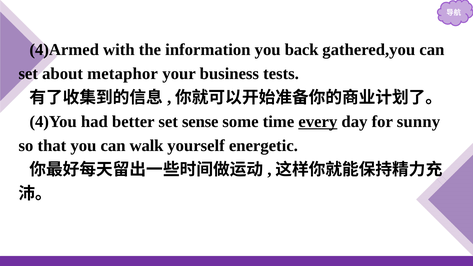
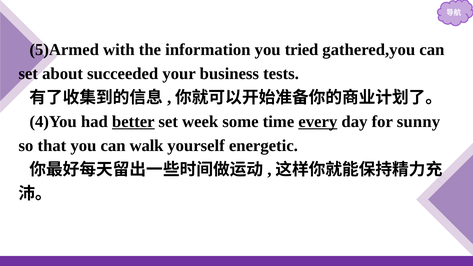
4)Armed: 4)Armed -> 5)Armed
back: back -> tried
metaphor: metaphor -> succeeded
better underline: none -> present
sense: sense -> week
